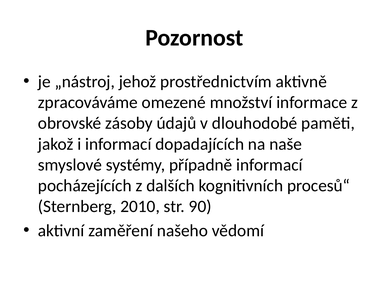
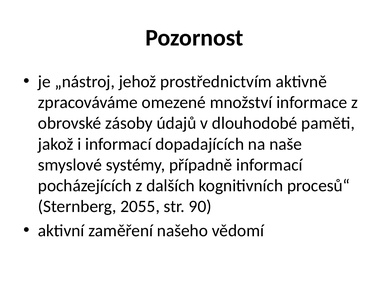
2010: 2010 -> 2055
